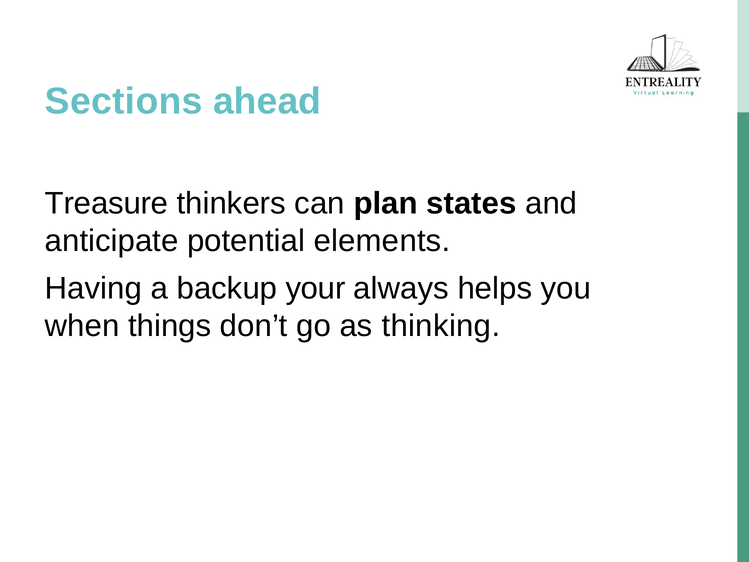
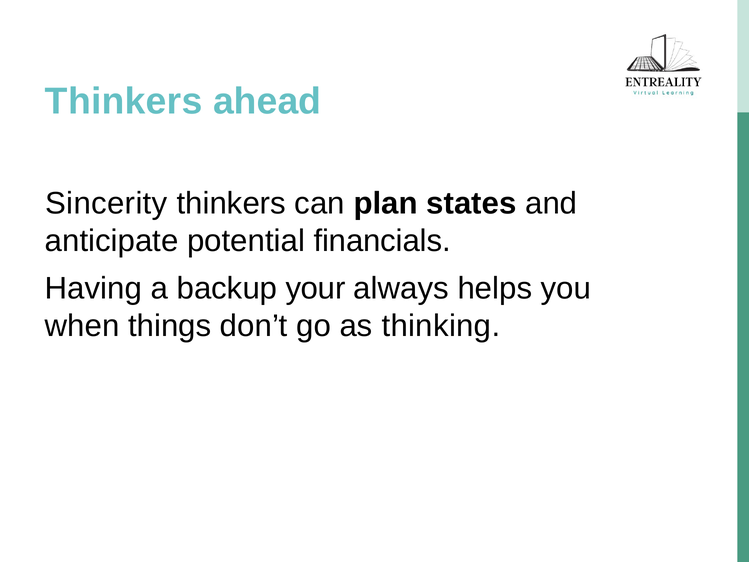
Sections at (124, 101): Sections -> Thinkers
Treasure: Treasure -> Sincerity
elements: elements -> financials
